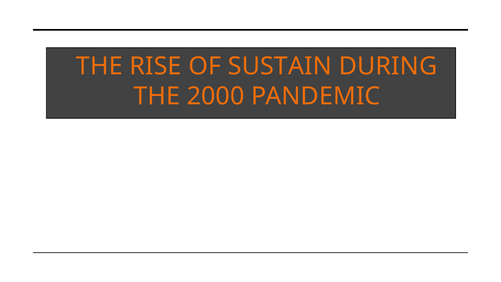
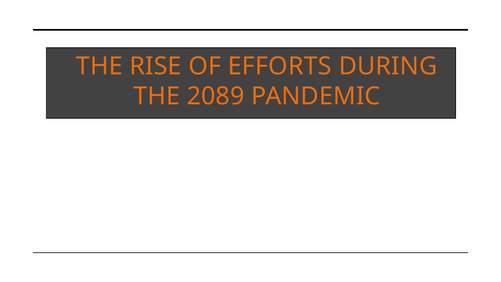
SUSTAIN: SUSTAIN -> EFFORTS
2000: 2000 -> 2089
